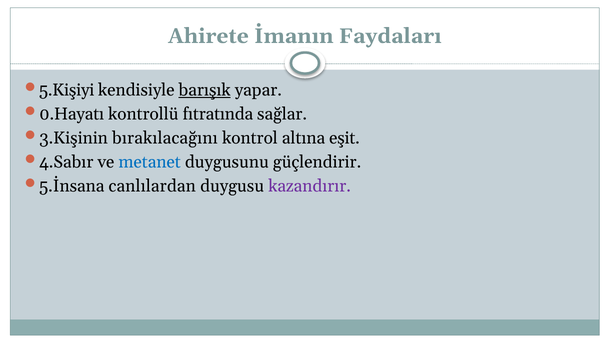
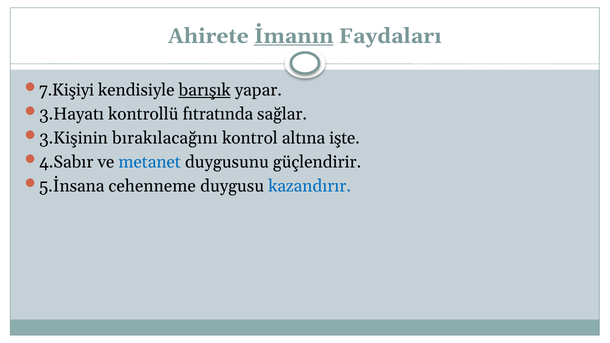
İmanın underline: none -> present
5.Kişiyi: 5.Kişiyi -> 7.Kişiyi
0.Hayatı: 0.Hayatı -> 3.Hayatı
eşit: eşit -> işte
canlılardan: canlılardan -> cehenneme
kazandırır colour: purple -> blue
